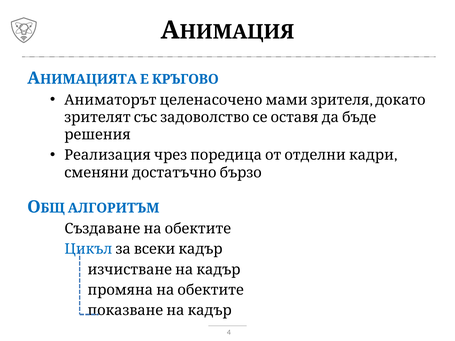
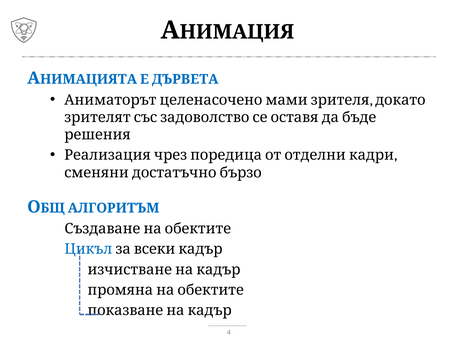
КРЪГОВО: КРЪГОВО -> ДЪРВЕТА
